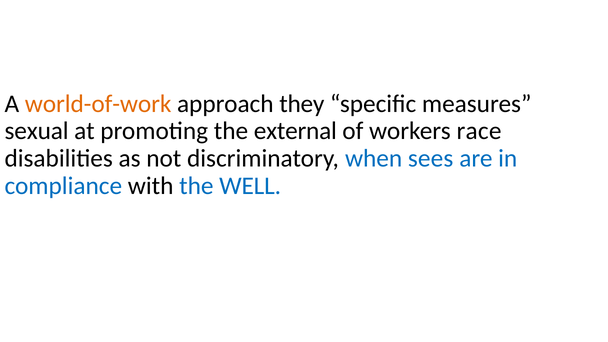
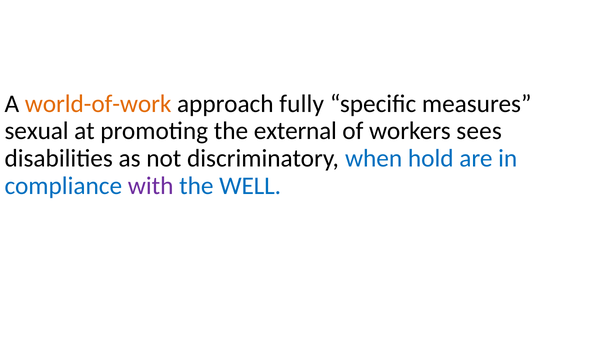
they: they -> fully
race: race -> sees
sees: sees -> hold
with colour: black -> purple
